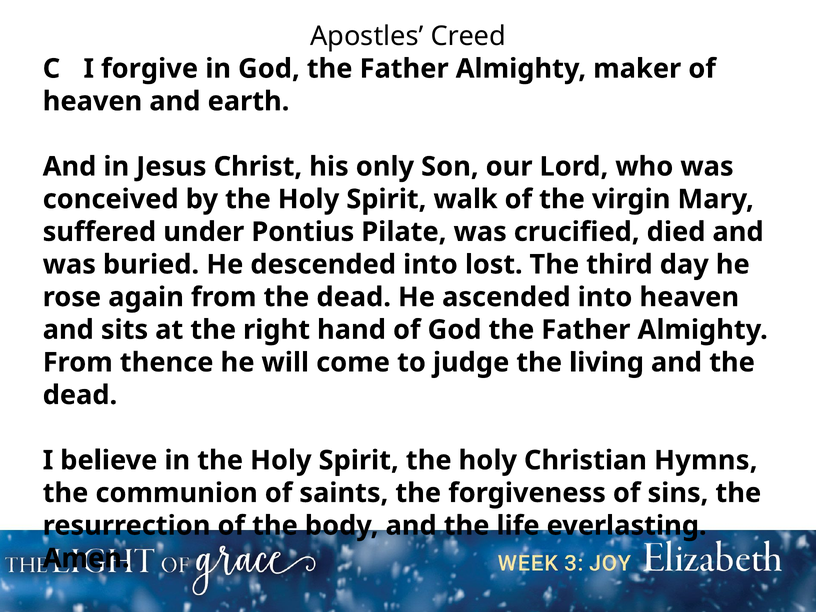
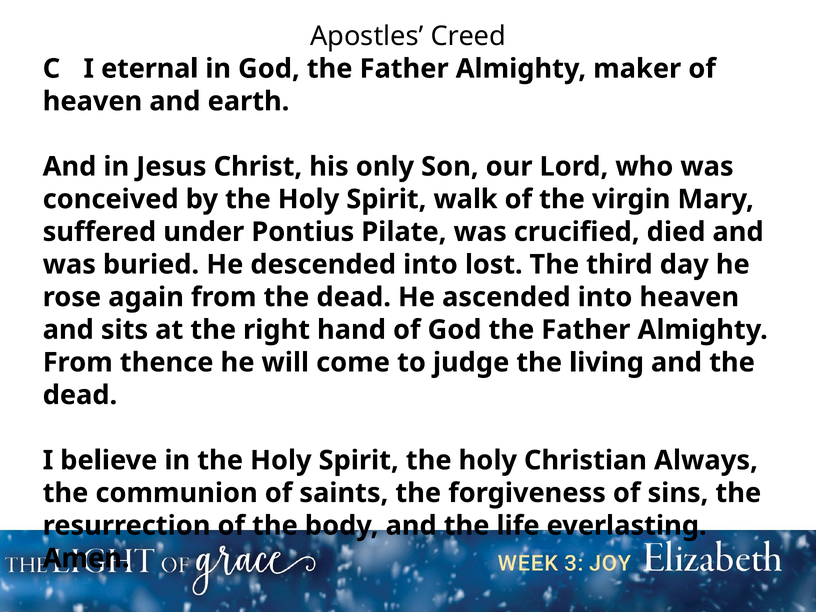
forgive: forgive -> eternal
Hymns: Hymns -> Always
